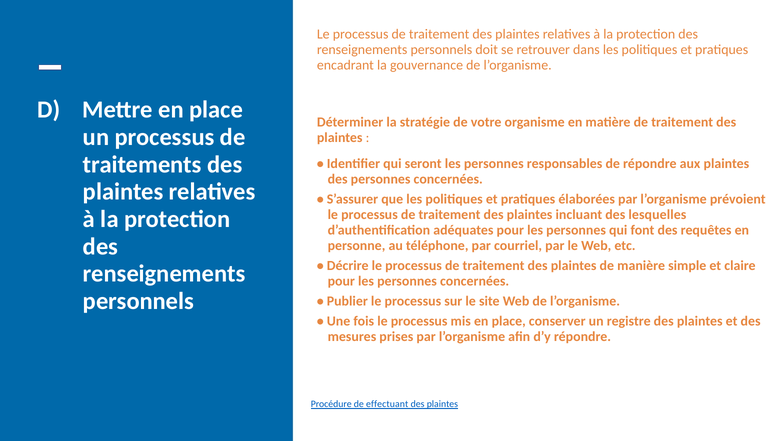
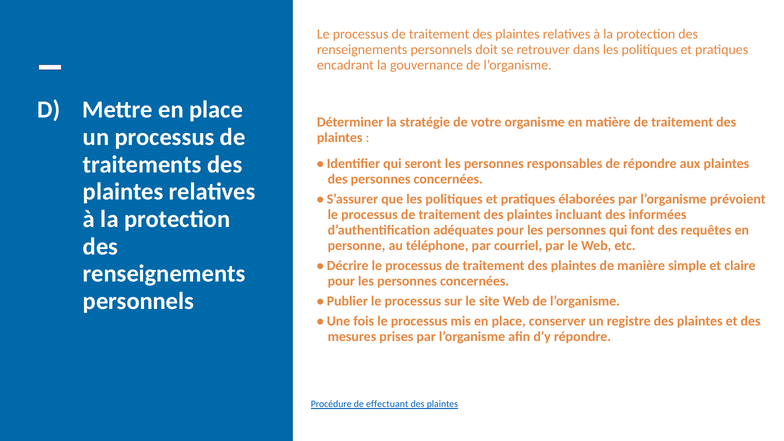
lesquelles: lesquelles -> informées
